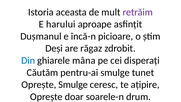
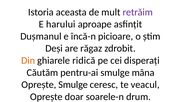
Din colour: blue -> orange
mâna: mâna -> ridică
tunet: tunet -> mâna
ațipire: ațipire -> veacul
